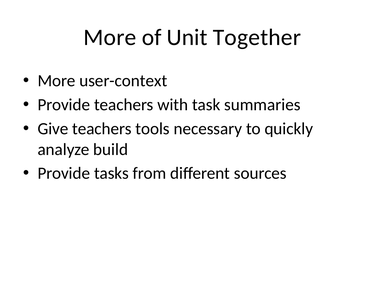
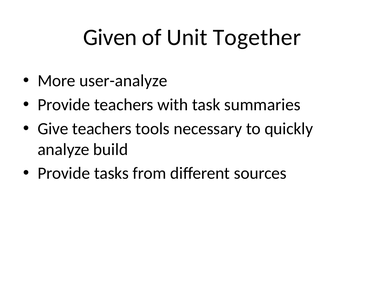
More at (110, 37): More -> Given
user-context: user-context -> user-analyze
